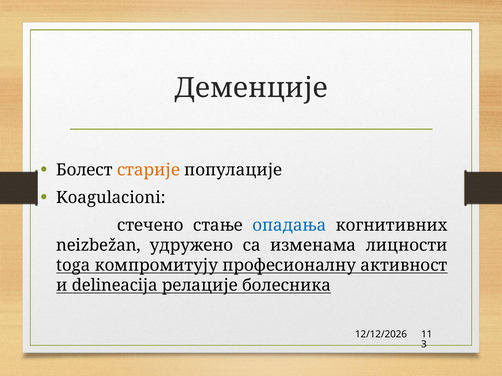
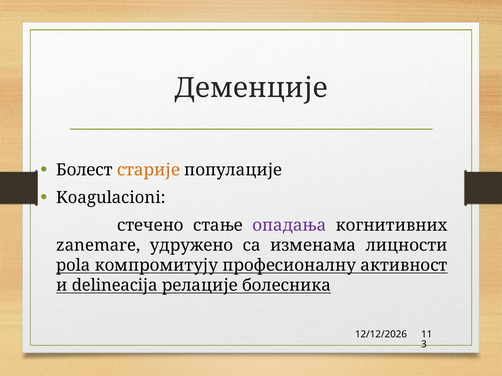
опадања colour: blue -> purple
neizbežan: neizbežan -> zanemare
toga: toga -> pola
